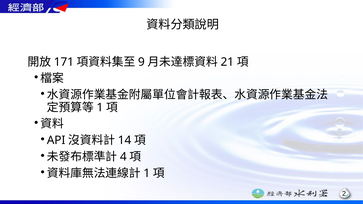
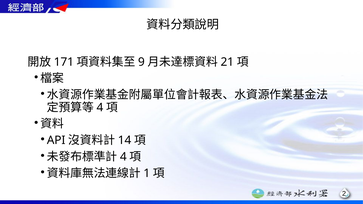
1 at (100, 108): 1 -> 4
